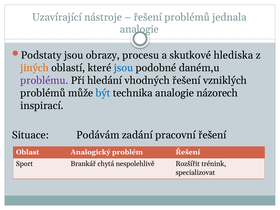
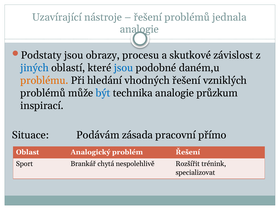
hlediska: hlediska -> závislost
jiných colour: orange -> blue
problému colour: purple -> orange
názorech: názorech -> průzkum
zadání: zadání -> zásada
pracovní řešení: řešení -> přímo
